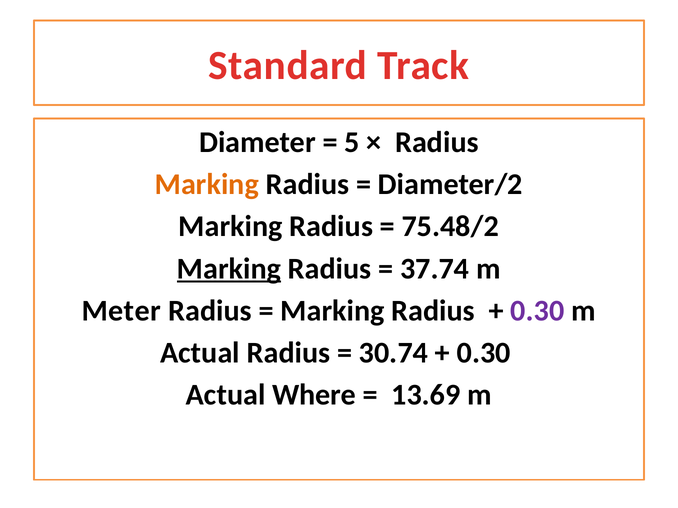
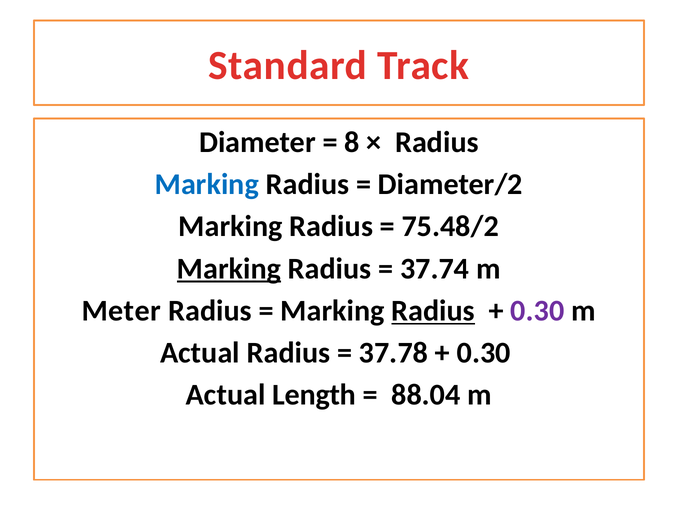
5: 5 -> 8
Marking at (207, 184) colour: orange -> blue
Radius at (433, 311) underline: none -> present
30.74: 30.74 -> 37.78
Where: Where -> Length
13.69: 13.69 -> 88.04
